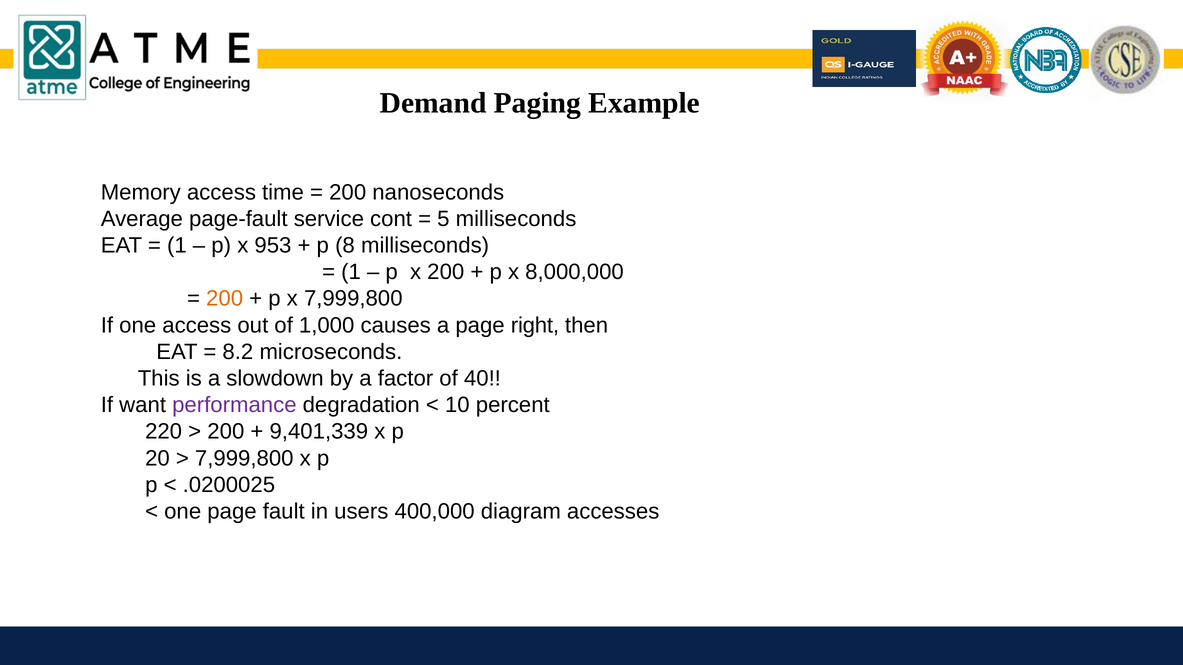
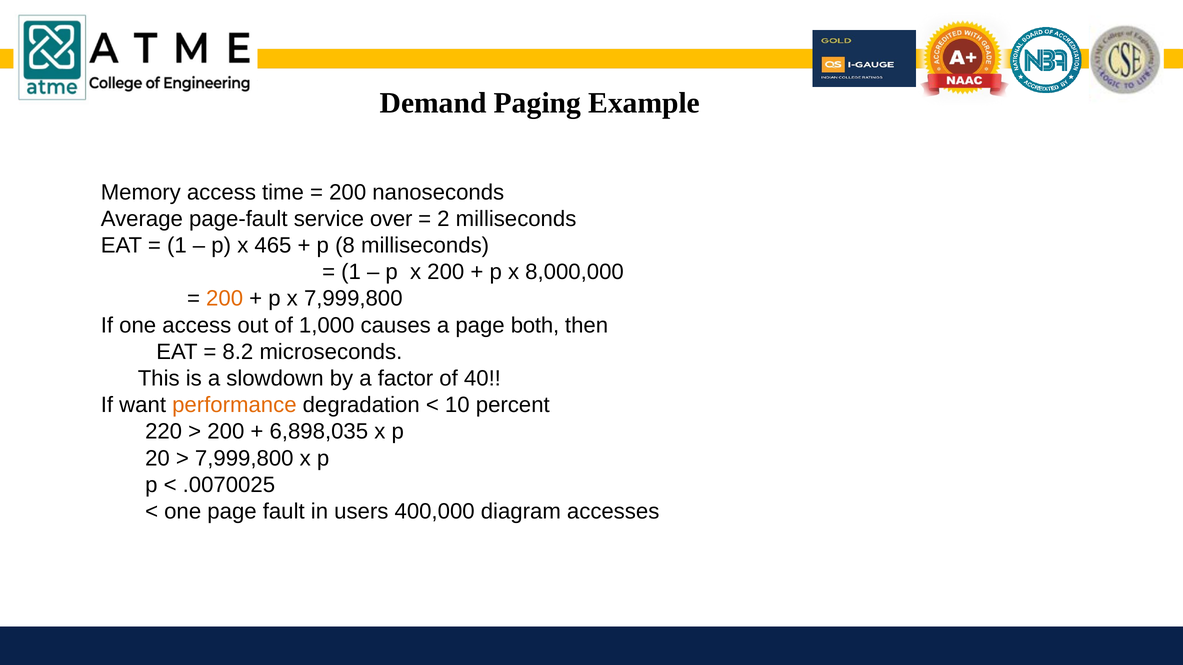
cont: cont -> over
5: 5 -> 2
953: 953 -> 465
right: right -> both
performance colour: purple -> orange
9,401,339: 9,401,339 -> 6,898,035
.0200025: .0200025 -> .0070025
